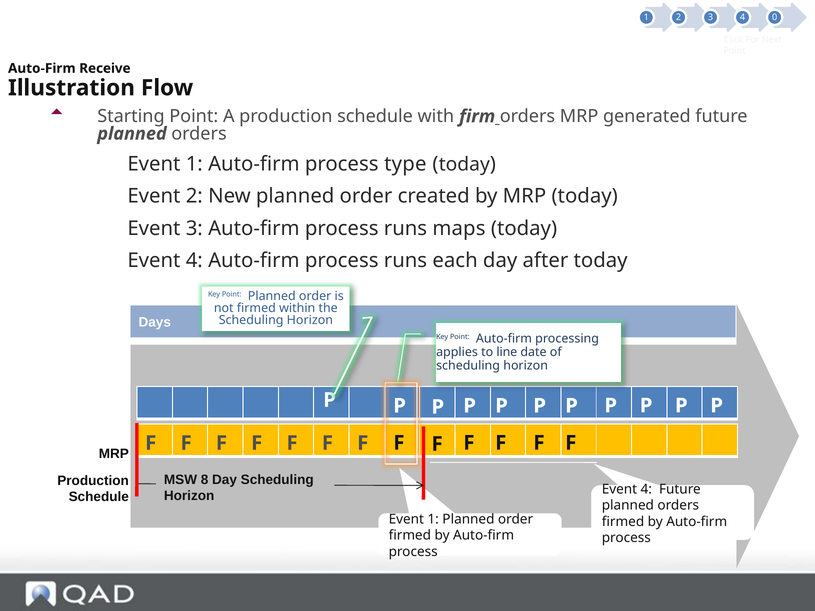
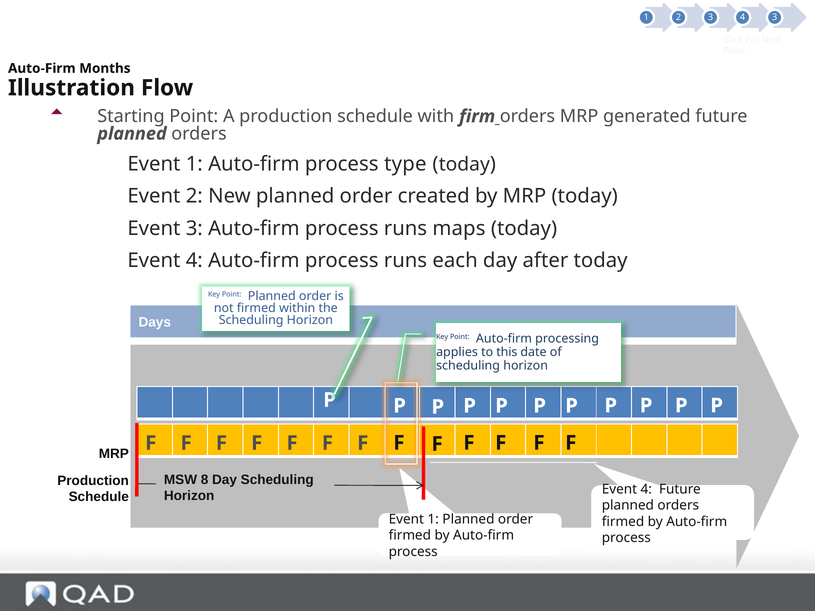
4 0: 0 -> 3
Receive: Receive -> Months
line: line -> this
